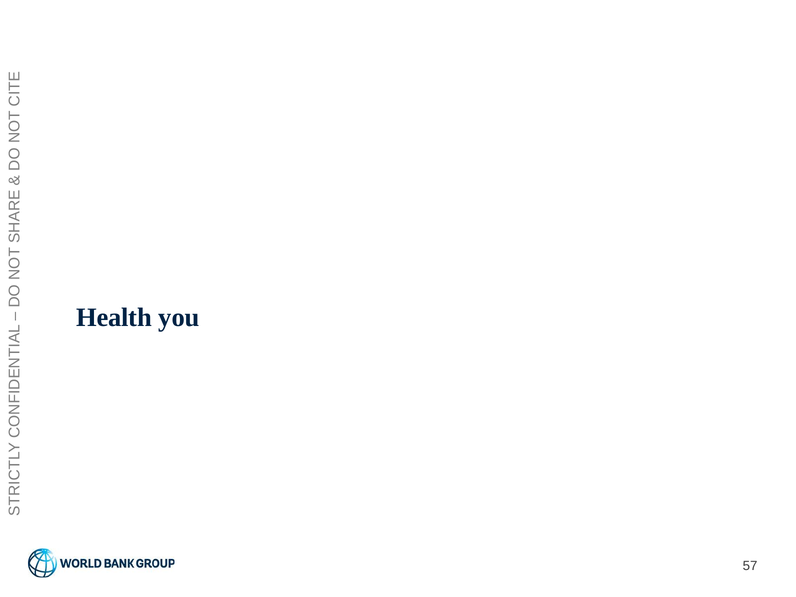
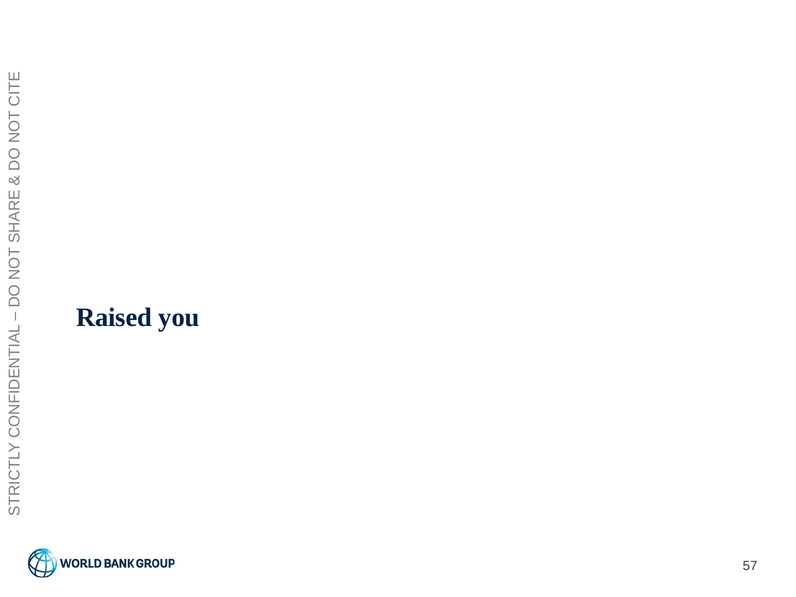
Health: Health -> Raised
